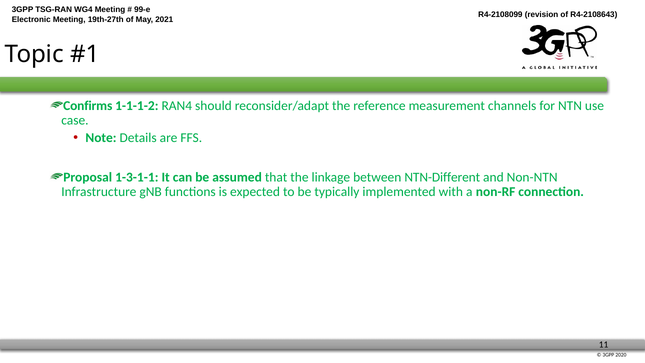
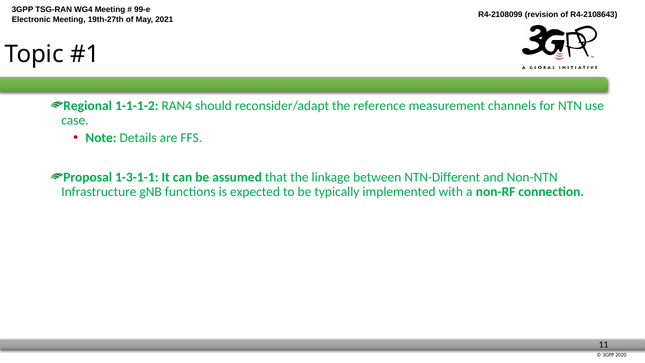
Confirms: Confirms -> Regional
